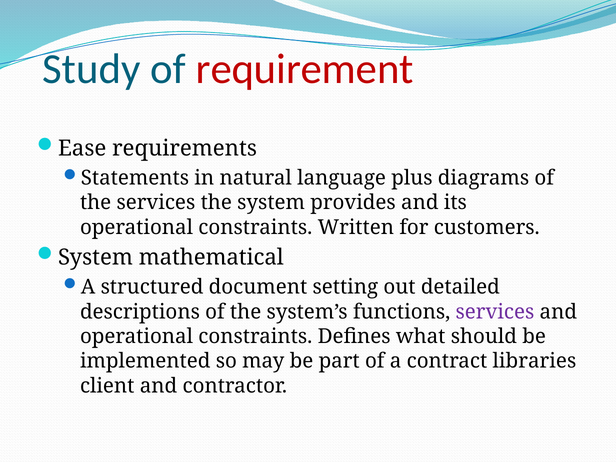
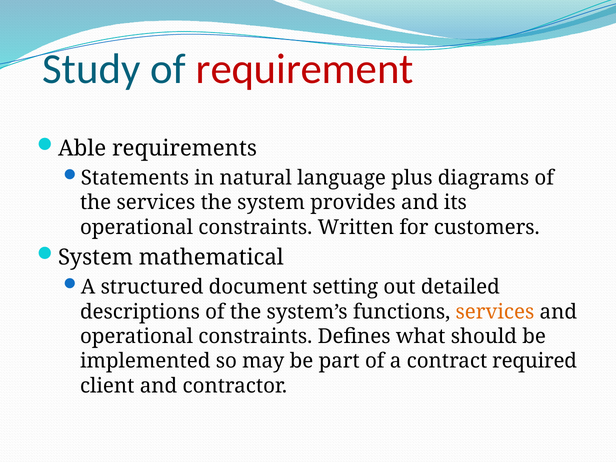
Ease: Ease -> Able
services at (495, 312) colour: purple -> orange
libraries: libraries -> required
